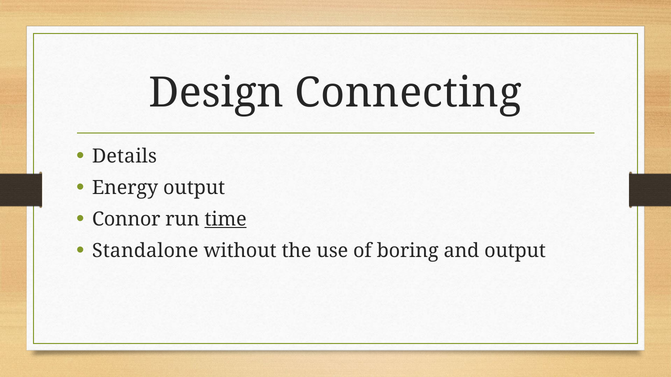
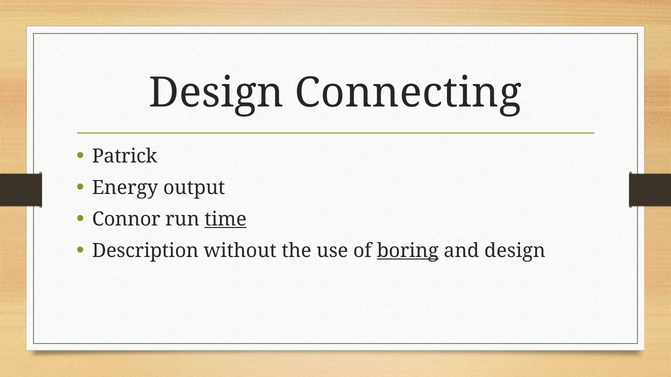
Details: Details -> Patrick
Standalone: Standalone -> Description
boring underline: none -> present
and output: output -> design
